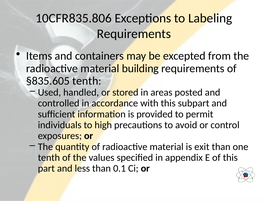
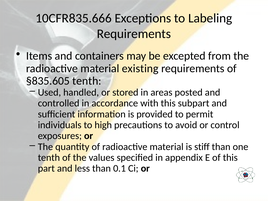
10CFR835.806: 10CFR835.806 -> 10CFR835.666
building: building -> existing
exit: exit -> stiff
